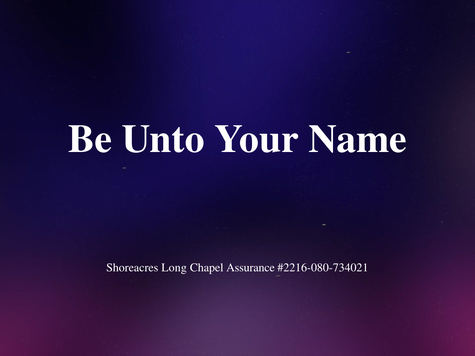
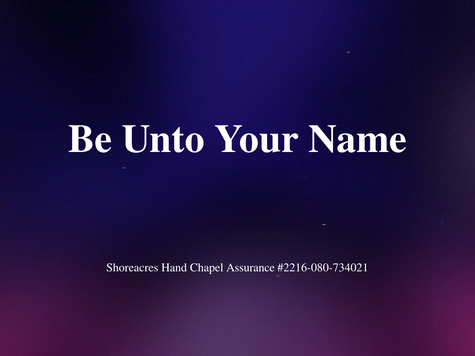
Long: Long -> Hand
